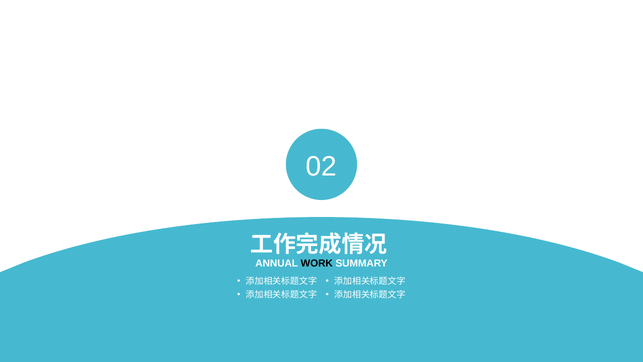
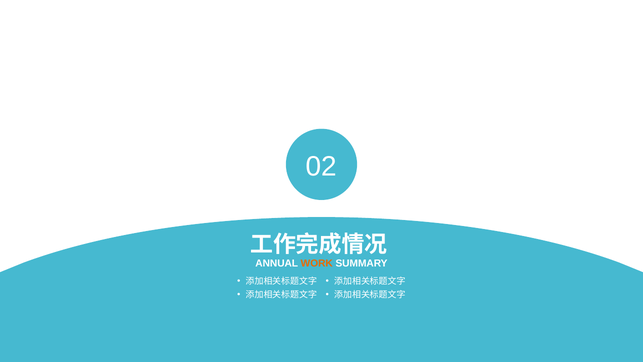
WORK colour: black -> orange
